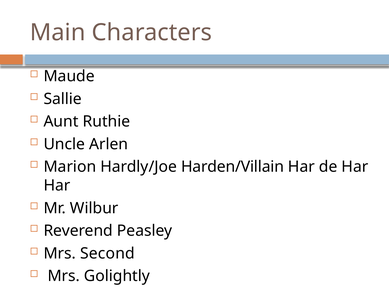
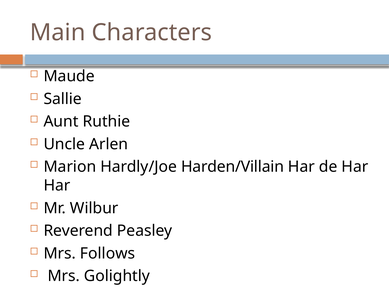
Second: Second -> Follows
